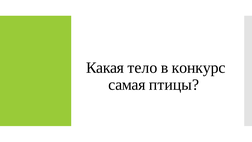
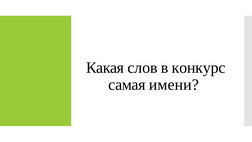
тело: тело -> слов
птицы: птицы -> имени
